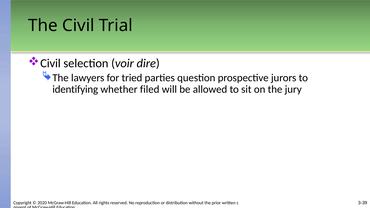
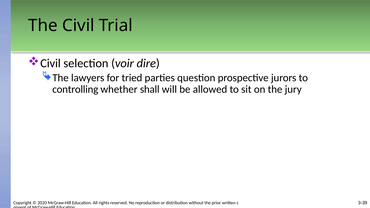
identifying: identifying -> controlling
filed: filed -> shall
